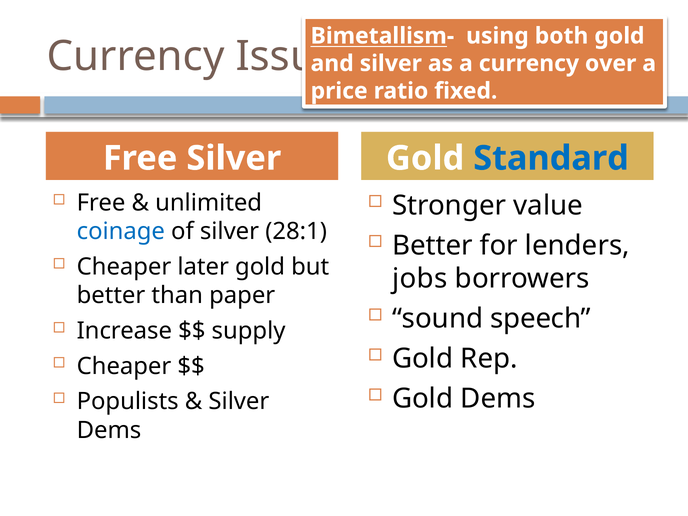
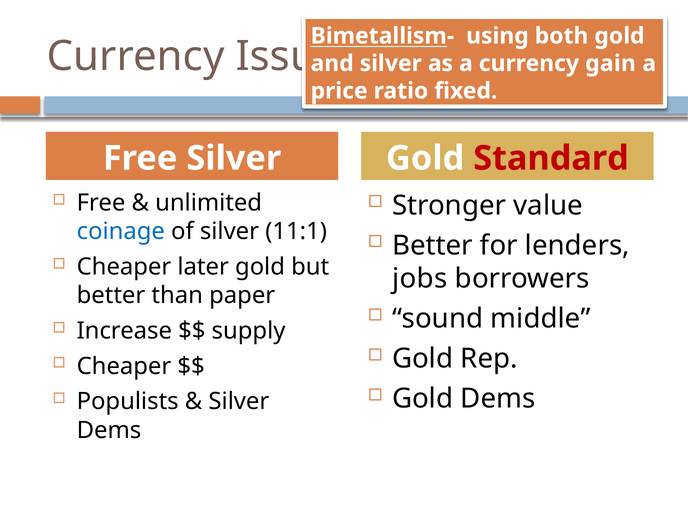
over: over -> gain
Standard colour: blue -> red
28:1: 28:1 -> 11:1
speech: speech -> middle
